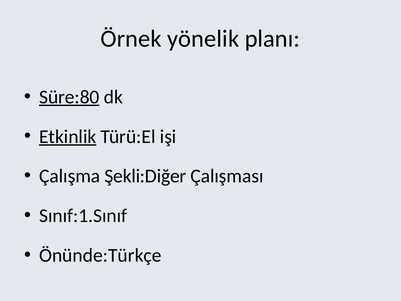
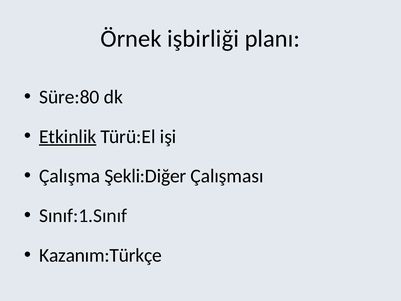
yönelik: yönelik -> işbirliği
Süre:80 underline: present -> none
Önünde:Türkçe: Önünde:Türkçe -> Kazanım:Türkçe
